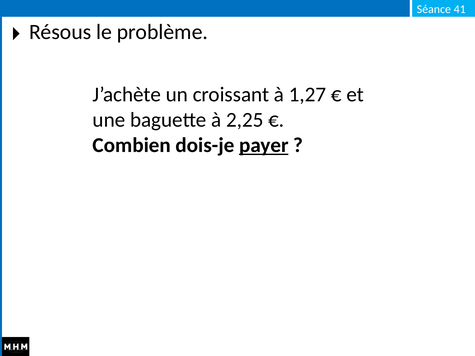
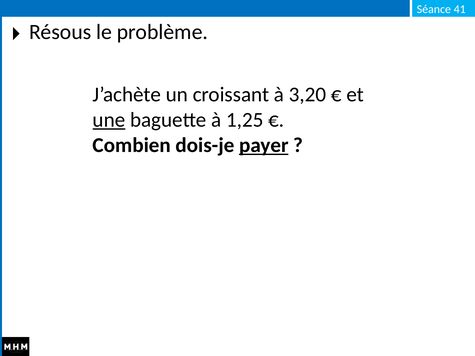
1,27: 1,27 -> 3,20
une underline: none -> present
2,25: 2,25 -> 1,25
